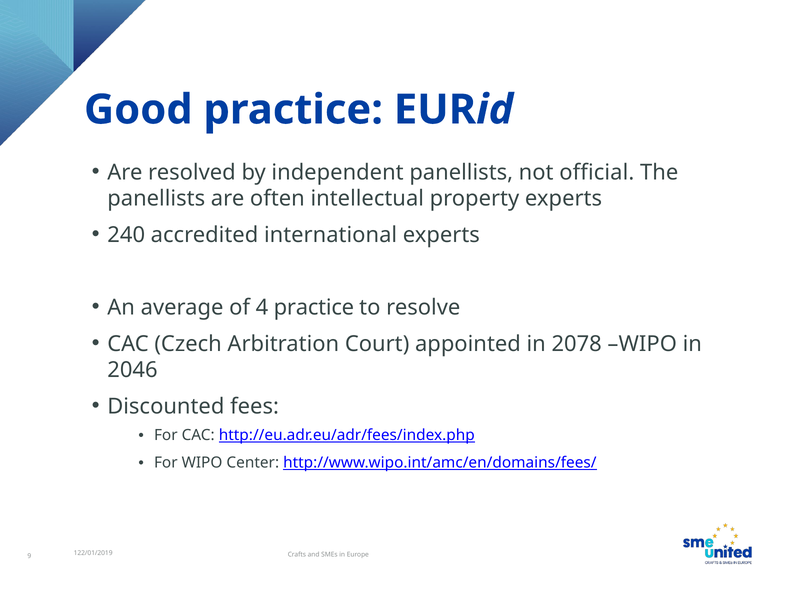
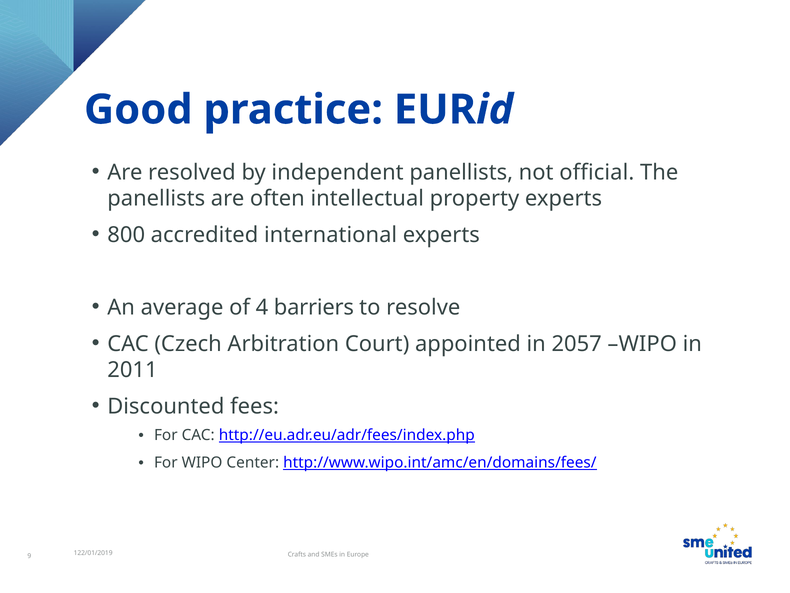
240: 240 -> 800
4 practice: practice -> barriers
2078: 2078 -> 2057
2046: 2046 -> 2011
